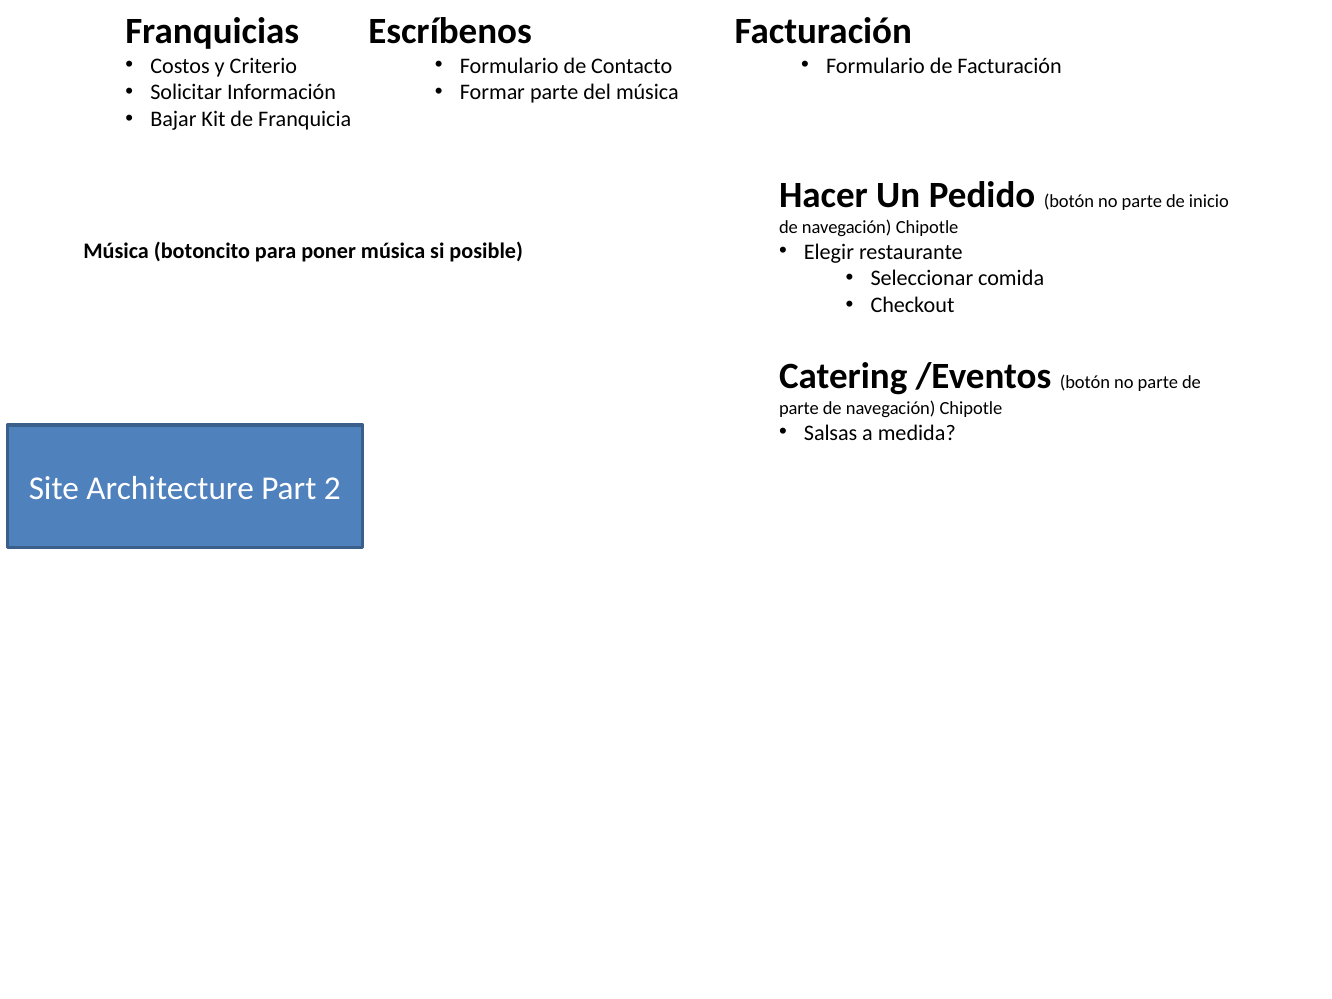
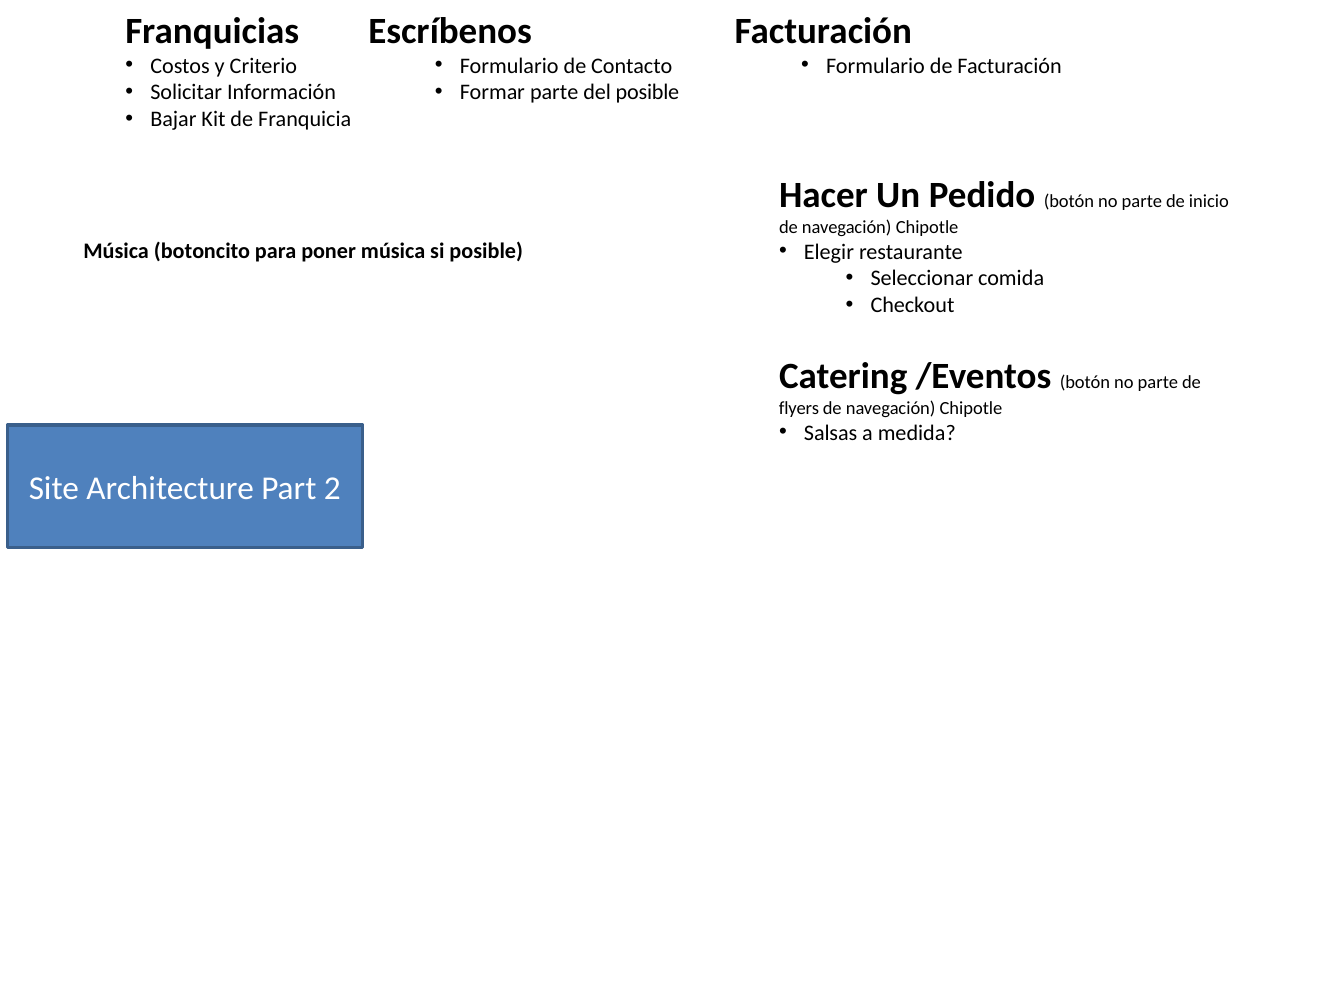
del música: música -> posible
parte at (799, 408): parte -> flyers
